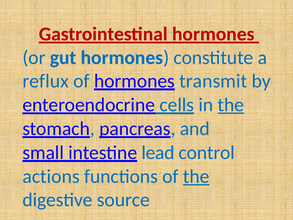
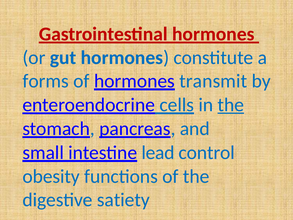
reflux: reflux -> forms
actions: actions -> obesity
the at (196, 176) underline: present -> none
source: source -> satiety
